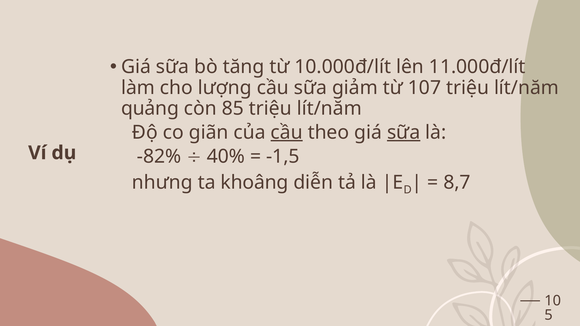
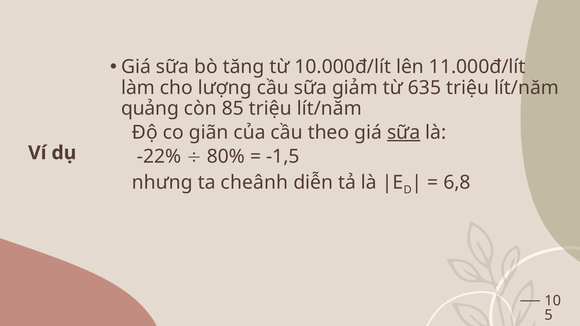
107: 107 -> 635
cầu at (287, 133) underline: present -> none
-82%: -82% -> -22%
40%: 40% -> 80%
khoâng: khoâng -> cheânh
8,7: 8,7 -> 6,8
